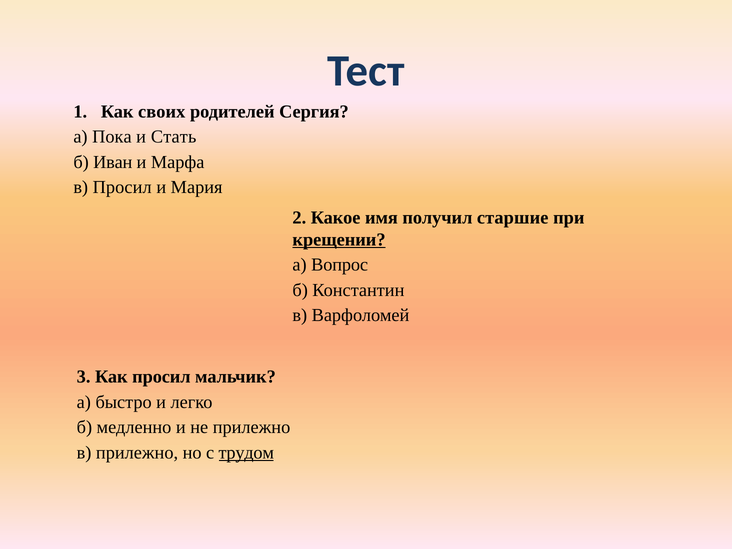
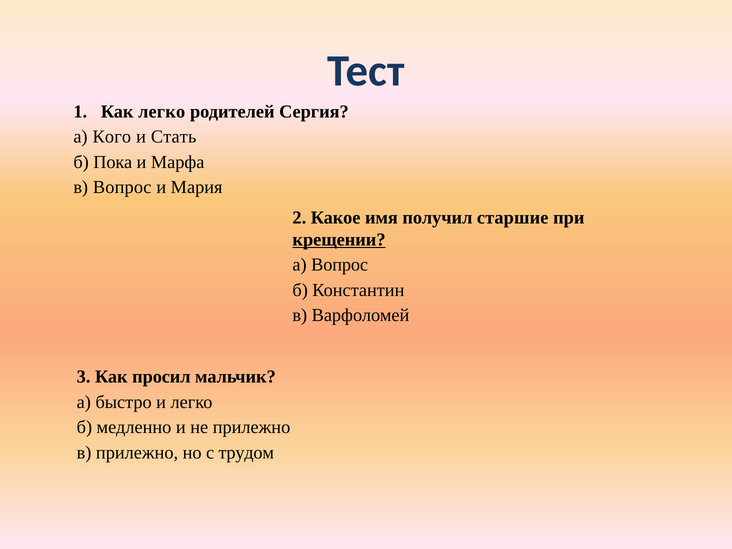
Как своих: своих -> легко
Пока: Пока -> Кого
Иван: Иван -> Пока
в Просил: Просил -> Вопрос
трудом underline: present -> none
